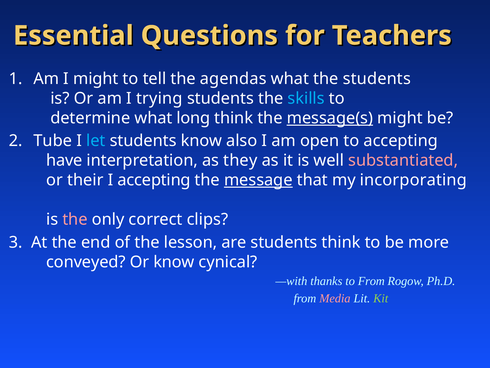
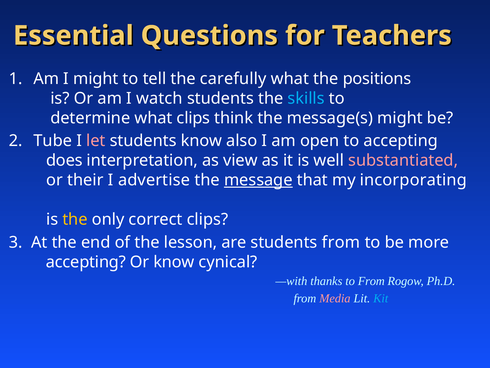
agendas: agendas -> carefully
the students: students -> positions
trying: trying -> watch
what long: long -> clips
message(s underline: present -> none
let colour: light blue -> pink
have: have -> does
they: they -> view
I accepting: accepting -> advertise
the at (75, 219) colour: pink -> yellow
students think: think -> from
conveyed at (86, 262): conveyed -> accepting
Kit colour: light green -> light blue
